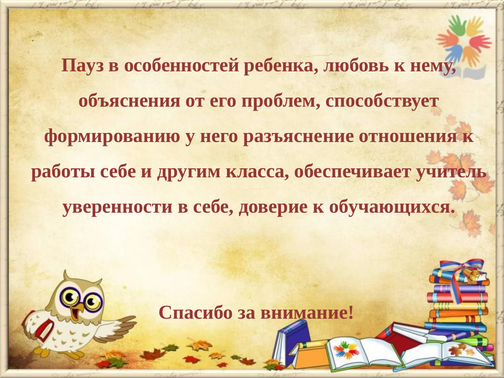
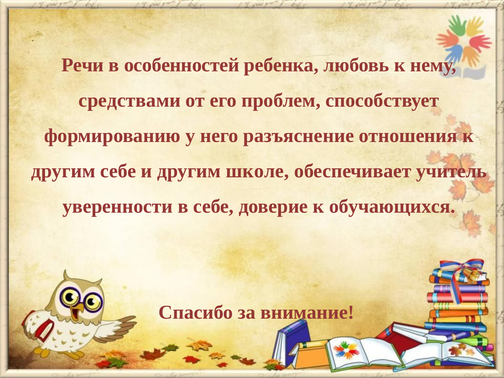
Пауз: Пауз -> Речи
объяснения: объяснения -> средствами
работы at (63, 171): работы -> другим
класса: класса -> школе
